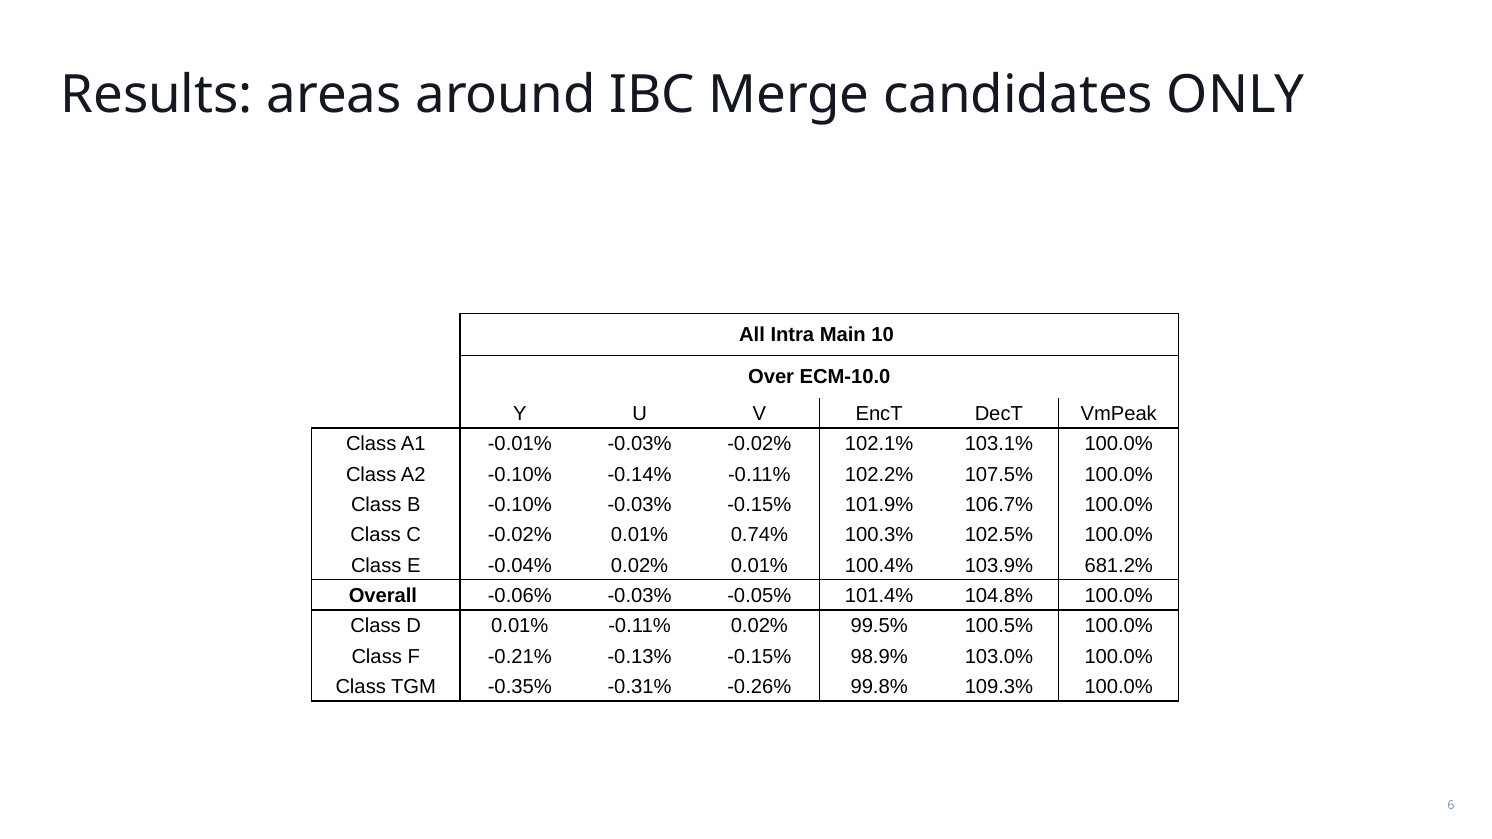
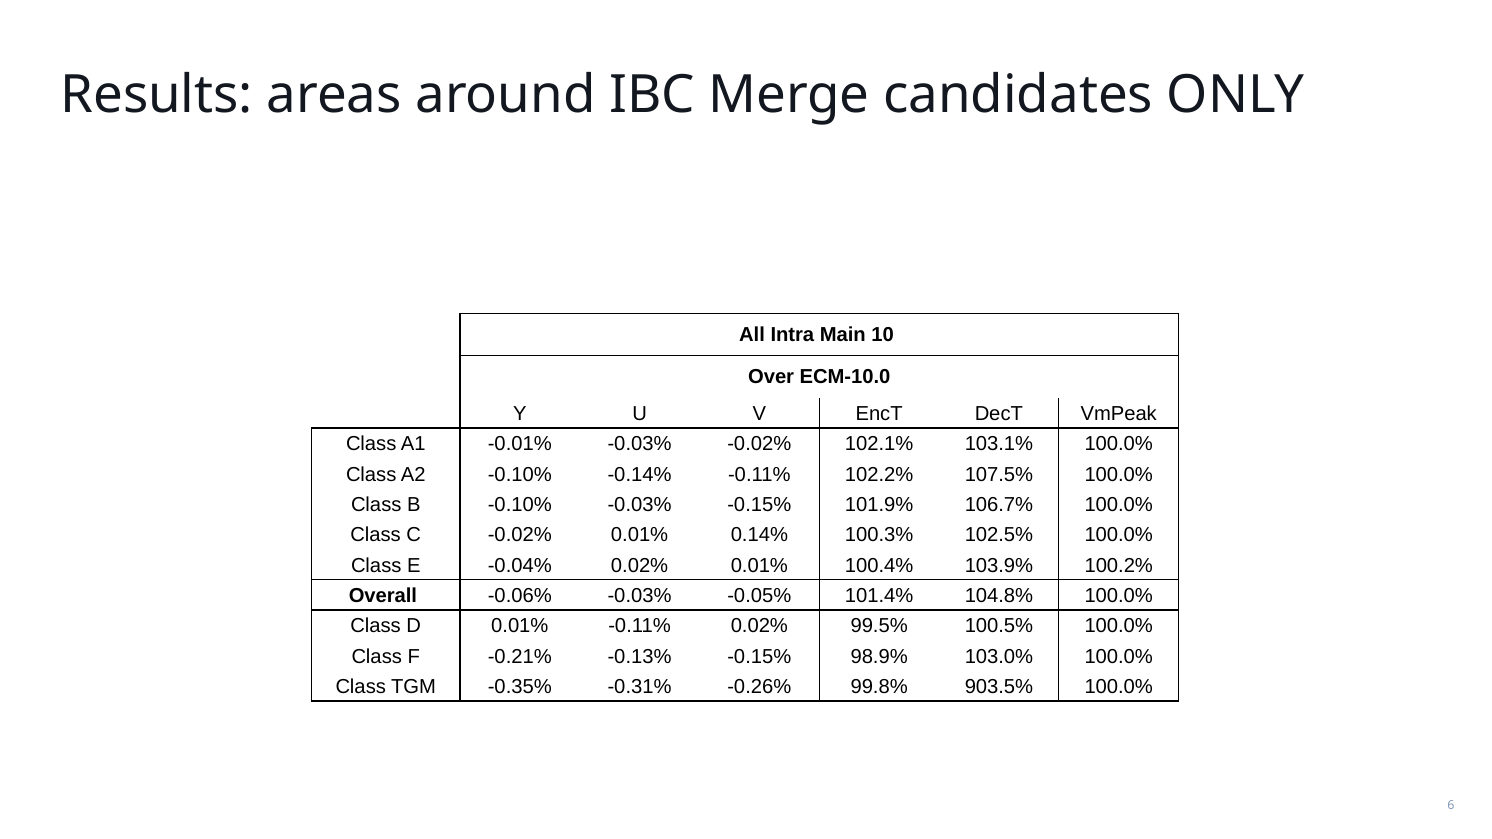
0.74%: 0.74% -> 0.14%
681.2%: 681.2% -> 100.2%
109.3%: 109.3% -> 903.5%
